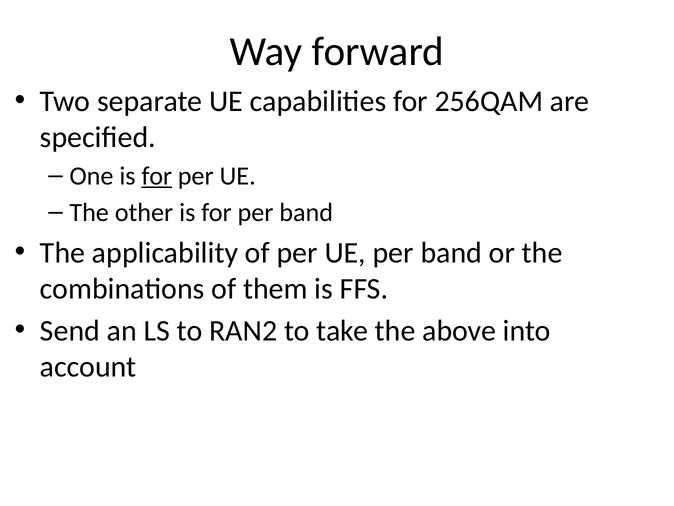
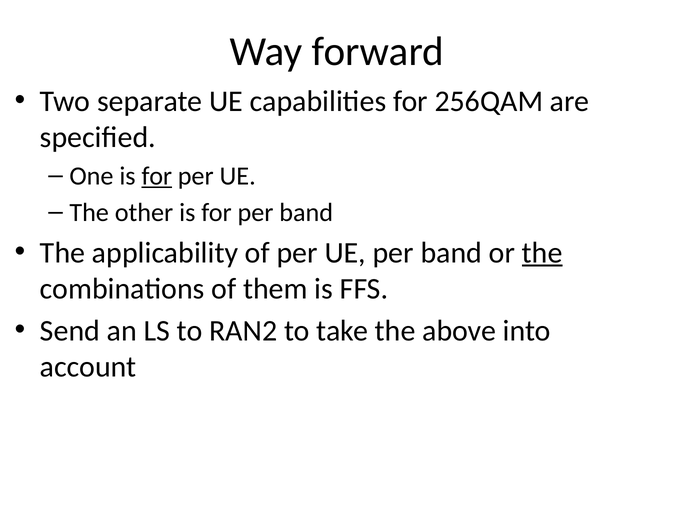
the at (542, 252) underline: none -> present
